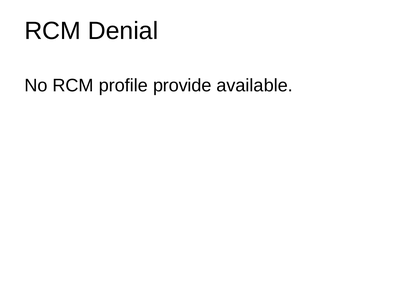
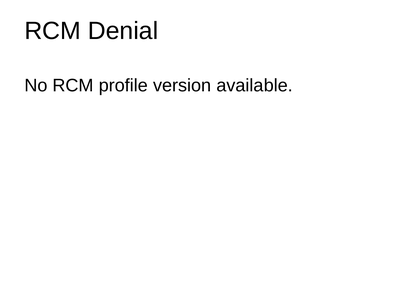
provide: provide -> version
